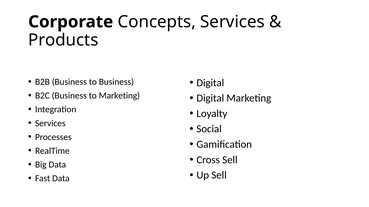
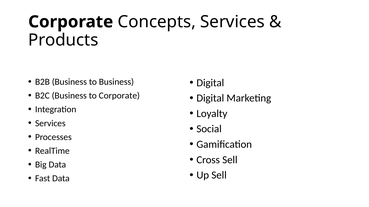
to Marketing: Marketing -> Corporate
